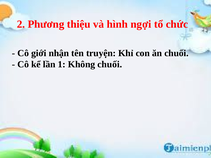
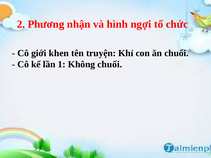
thiệu: thiệu -> nhận
nhận: nhận -> khen
